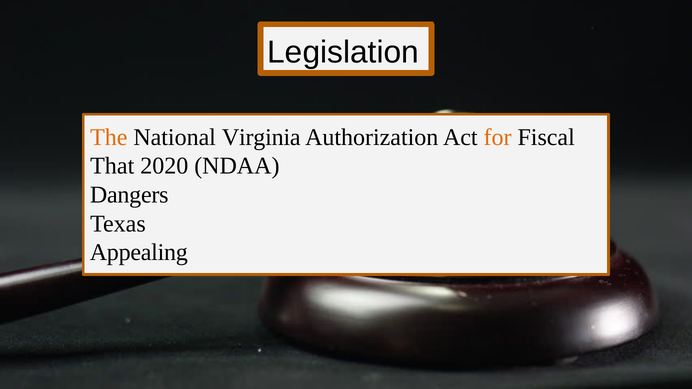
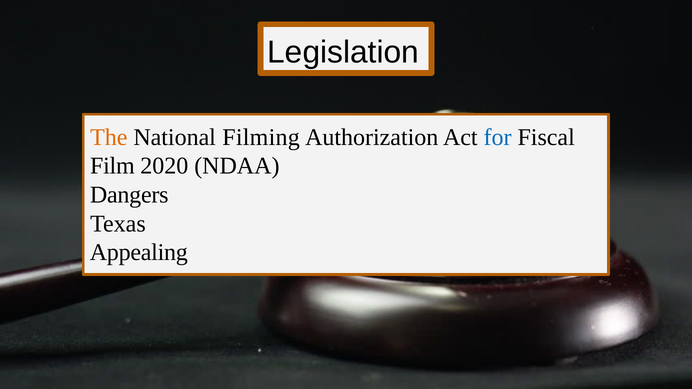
Virginia: Virginia -> Filming
for colour: orange -> blue
That: That -> Film
